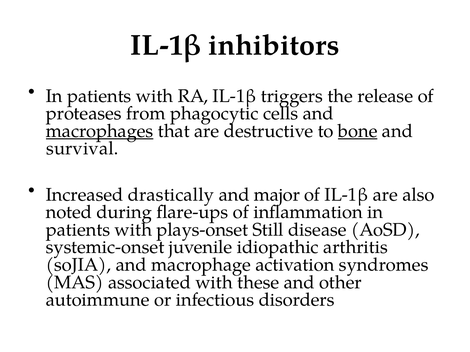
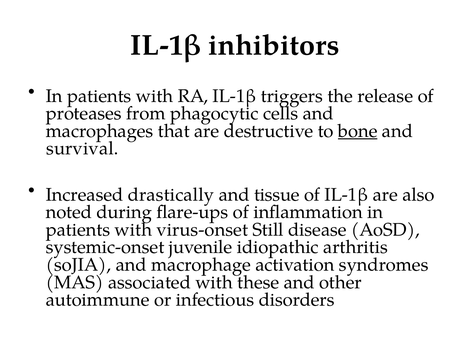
macrophages underline: present -> none
major: major -> tissue
plays-onset: plays-onset -> virus-onset
